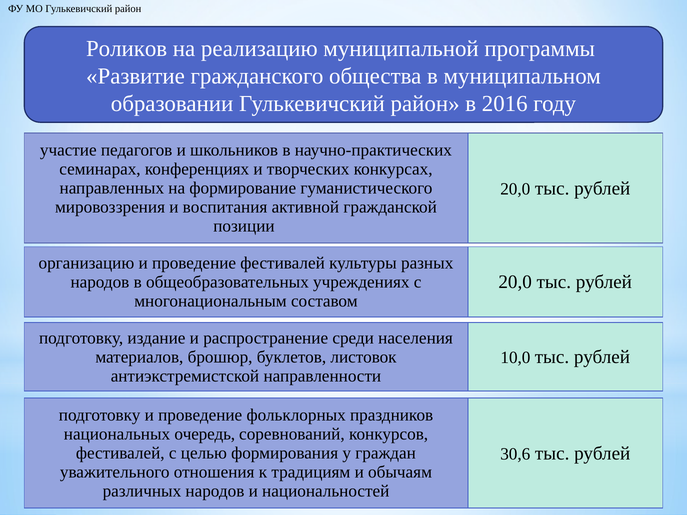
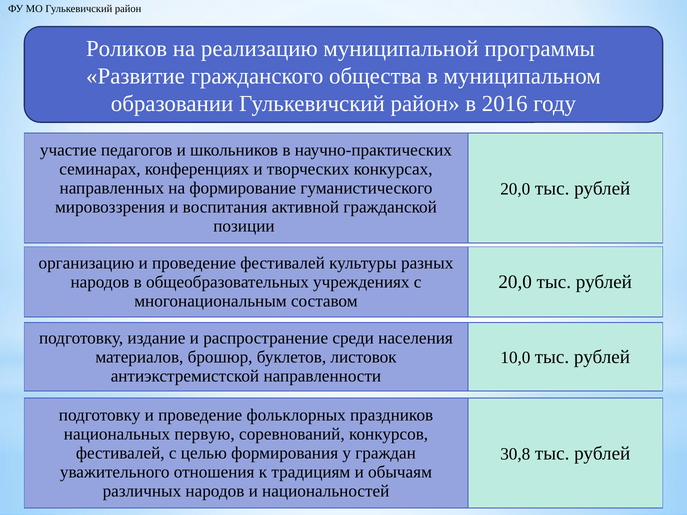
очередь: очередь -> первую
30,6: 30,6 -> 30,8
